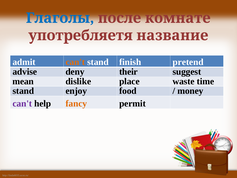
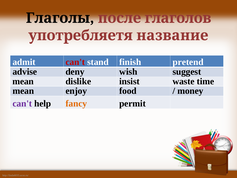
Глаголы colour: blue -> black
комнате: комнате -> глаголов
can't at (75, 62) colour: orange -> red
their: their -> wish
place: place -> insist
stand at (23, 91): stand -> mean
